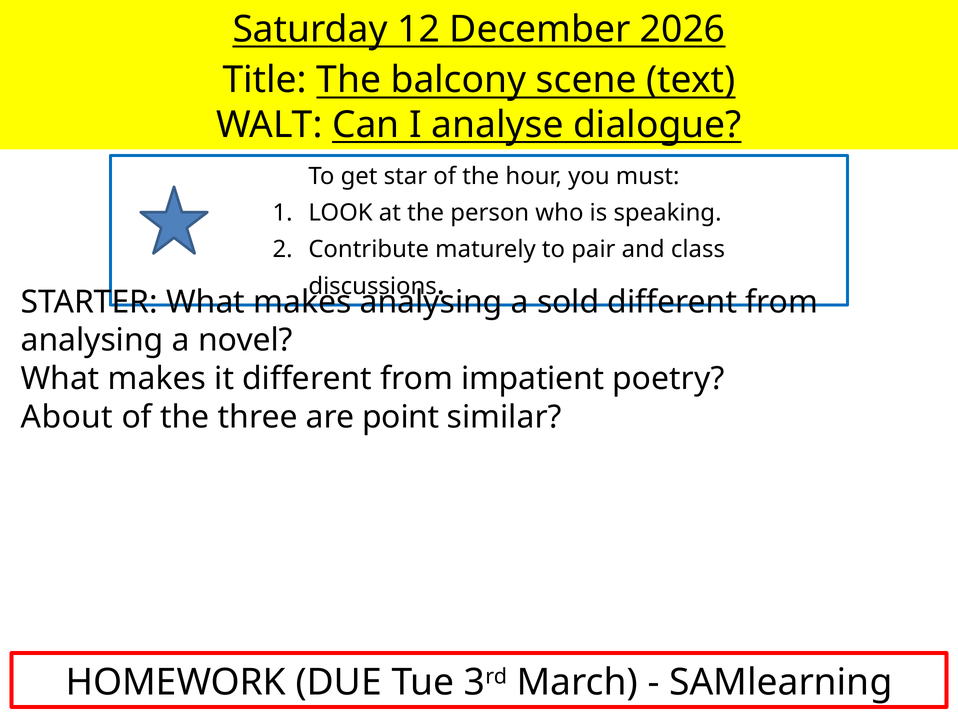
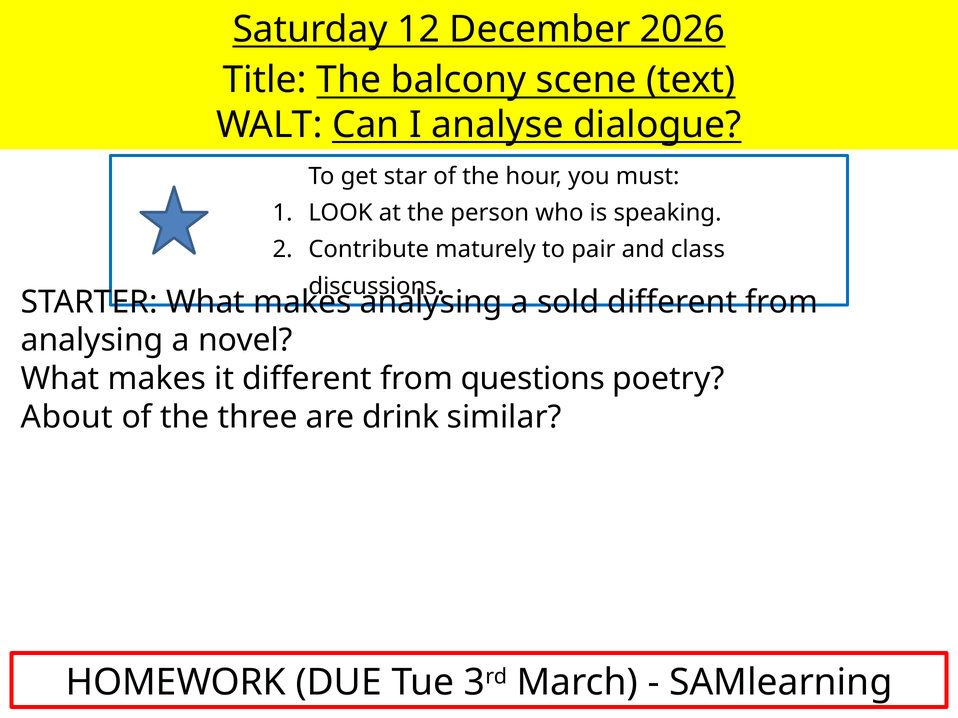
impatient: impatient -> questions
point: point -> drink
